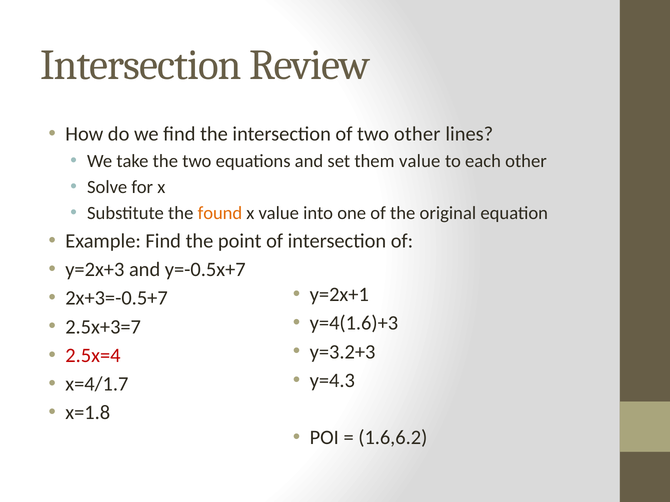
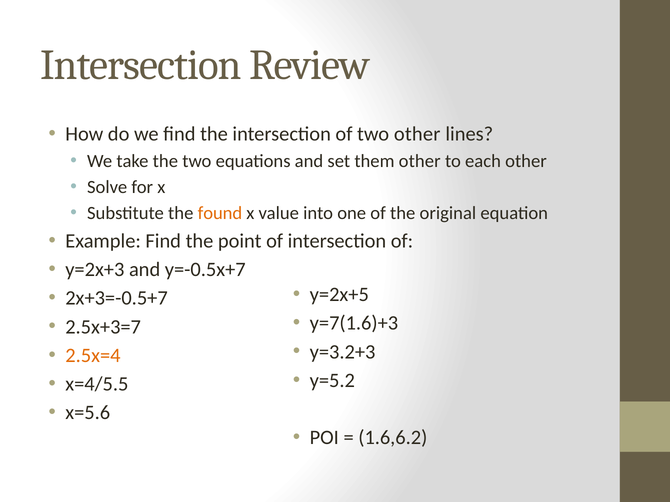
them value: value -> other
y=2x+1: y=2x+1 -> y=2x+5
y=4(1.6)+3: y=4(1.6)+3 -> y=7(1.6)+3
2.5x=4 colour: red -> orange
y=4.3: y=4.3 -> y=5.2
x=4/1.7: x=4/1.7 -> x=4/5.5
x=1.8: x=1.8 -> x=5.6
